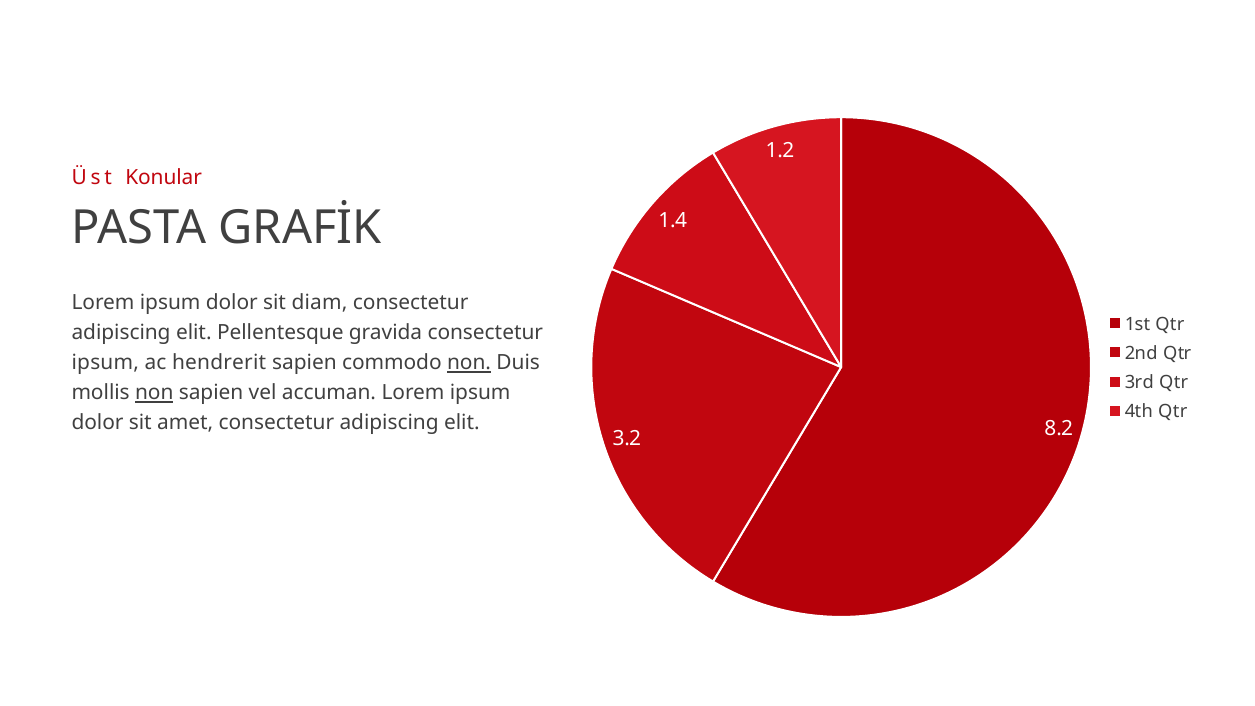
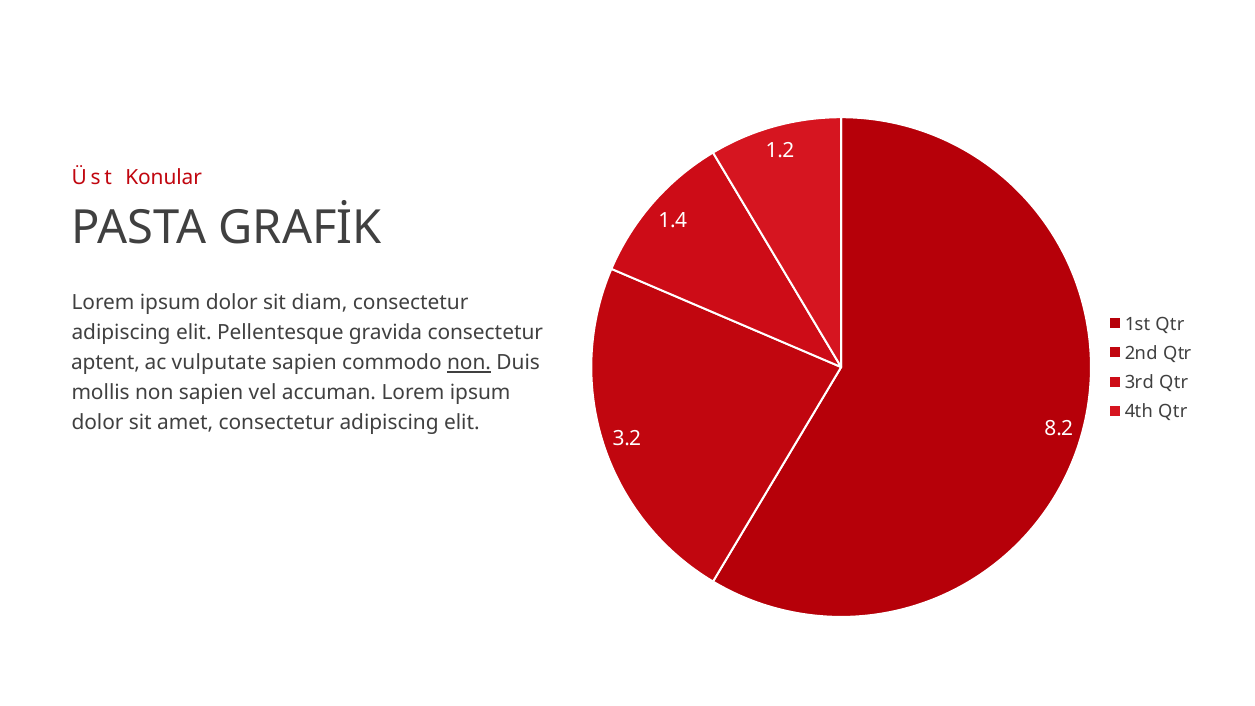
ipsum at (105, 363): ipsum -> aptent
hendrerit: hendrerit -> vulputate
non at (154, 393) underline: present -> none
